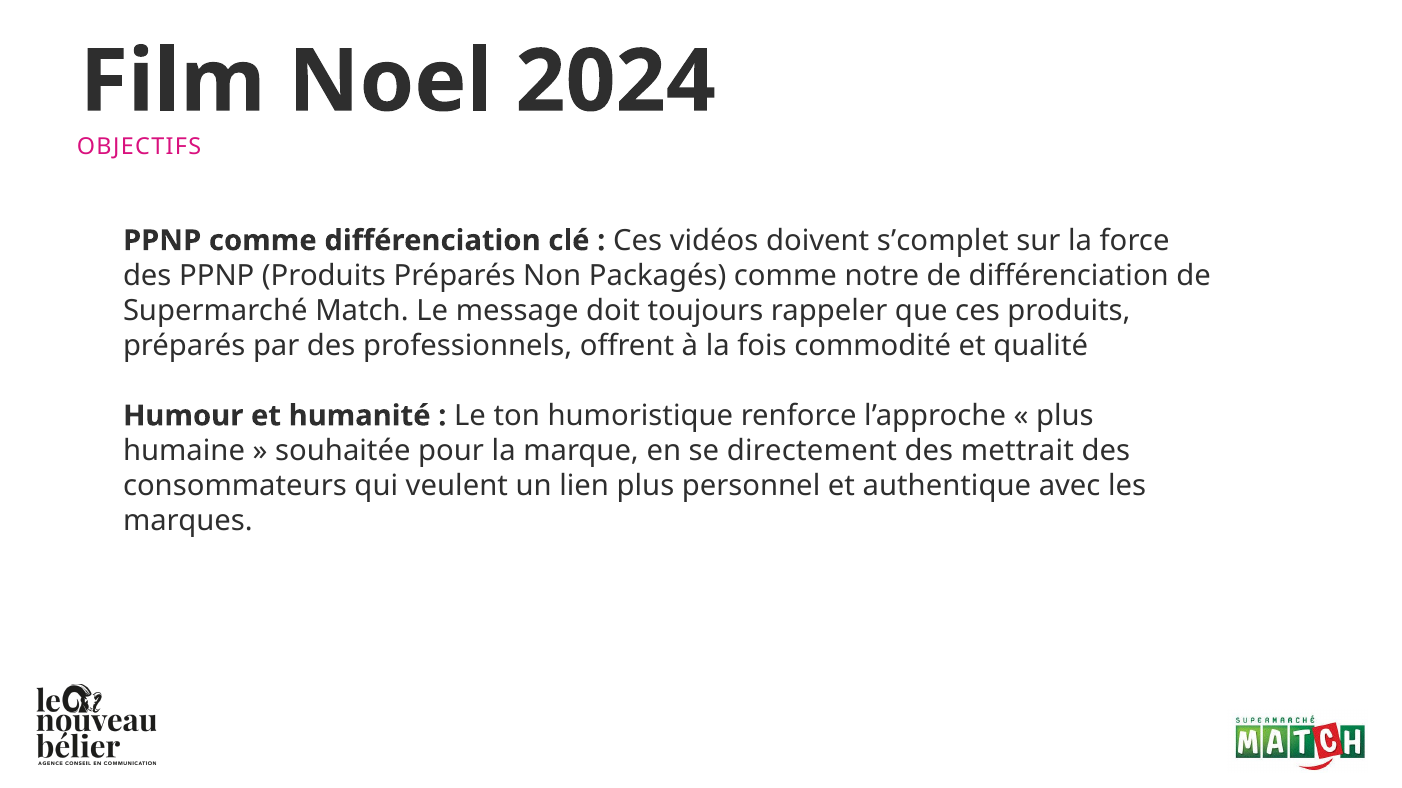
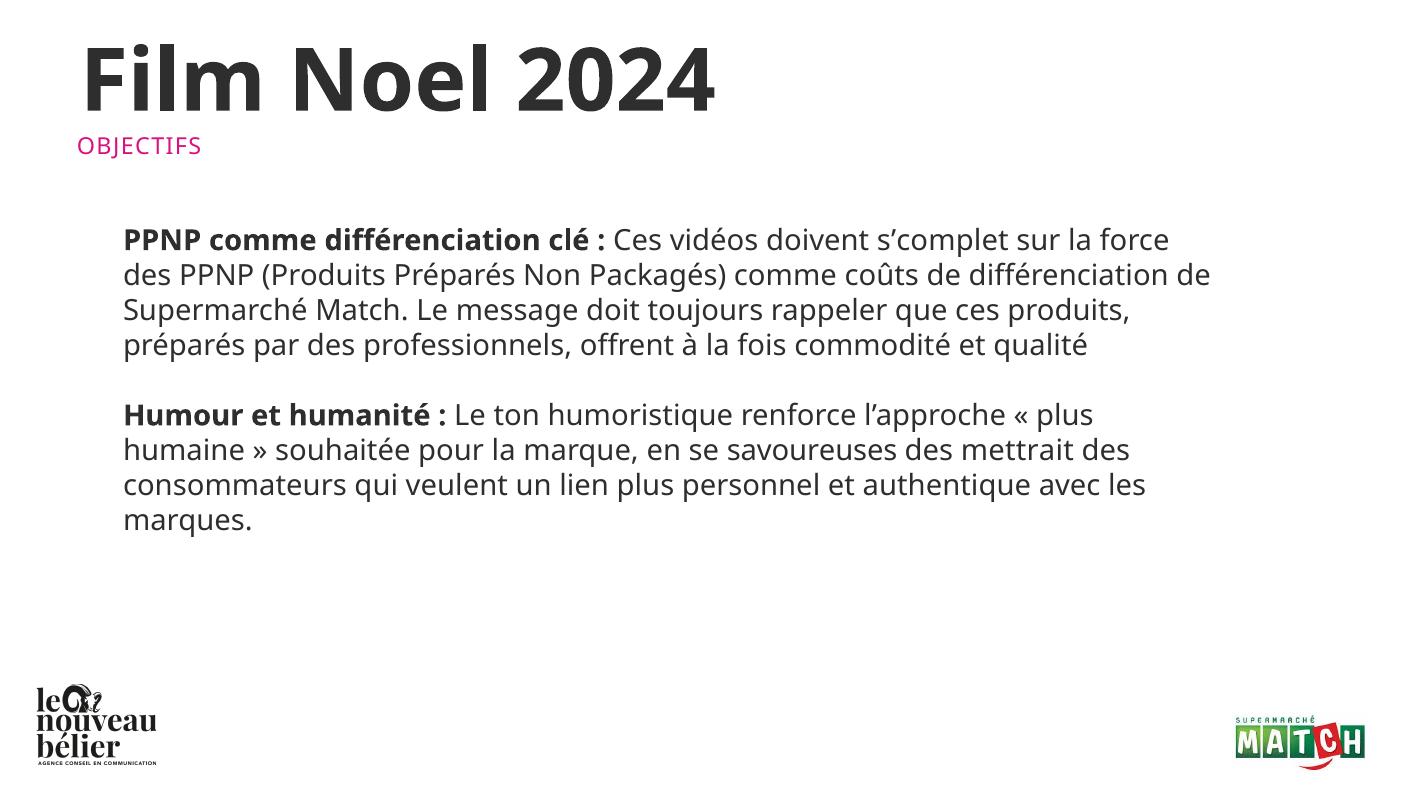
notre: notre -> coûts
directement: directement -> savoureuses
